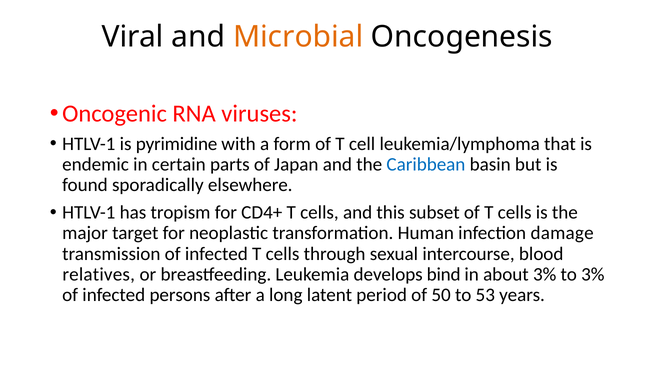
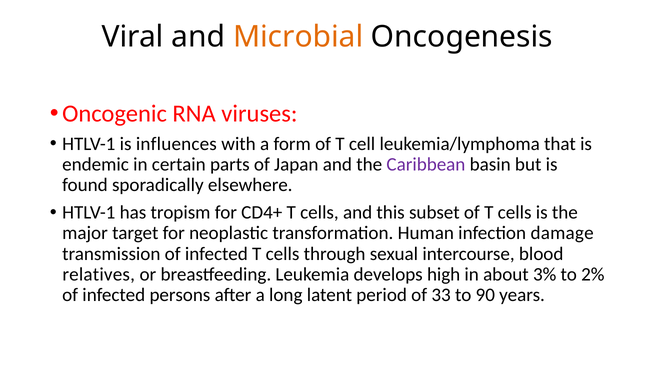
pyrimidine: pyrimidine -> influences
Caribbean colour: blue -> purple
bind: bind -> high
to 3%: 3% -> 2%
50: 50 -> 33
53: 53 -> 90
